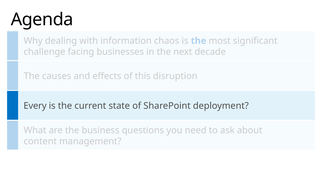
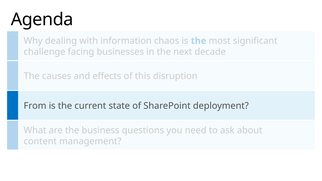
Every: Every -> From
